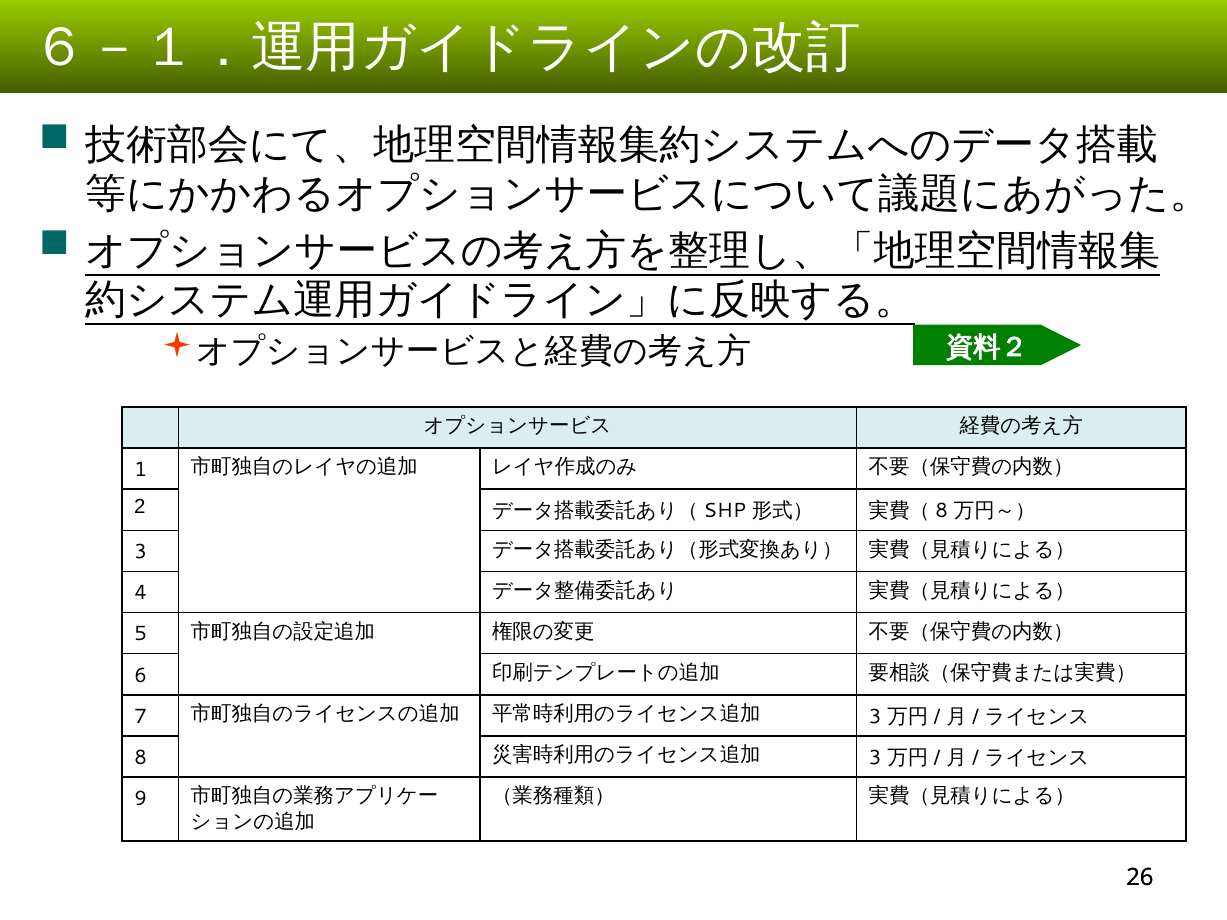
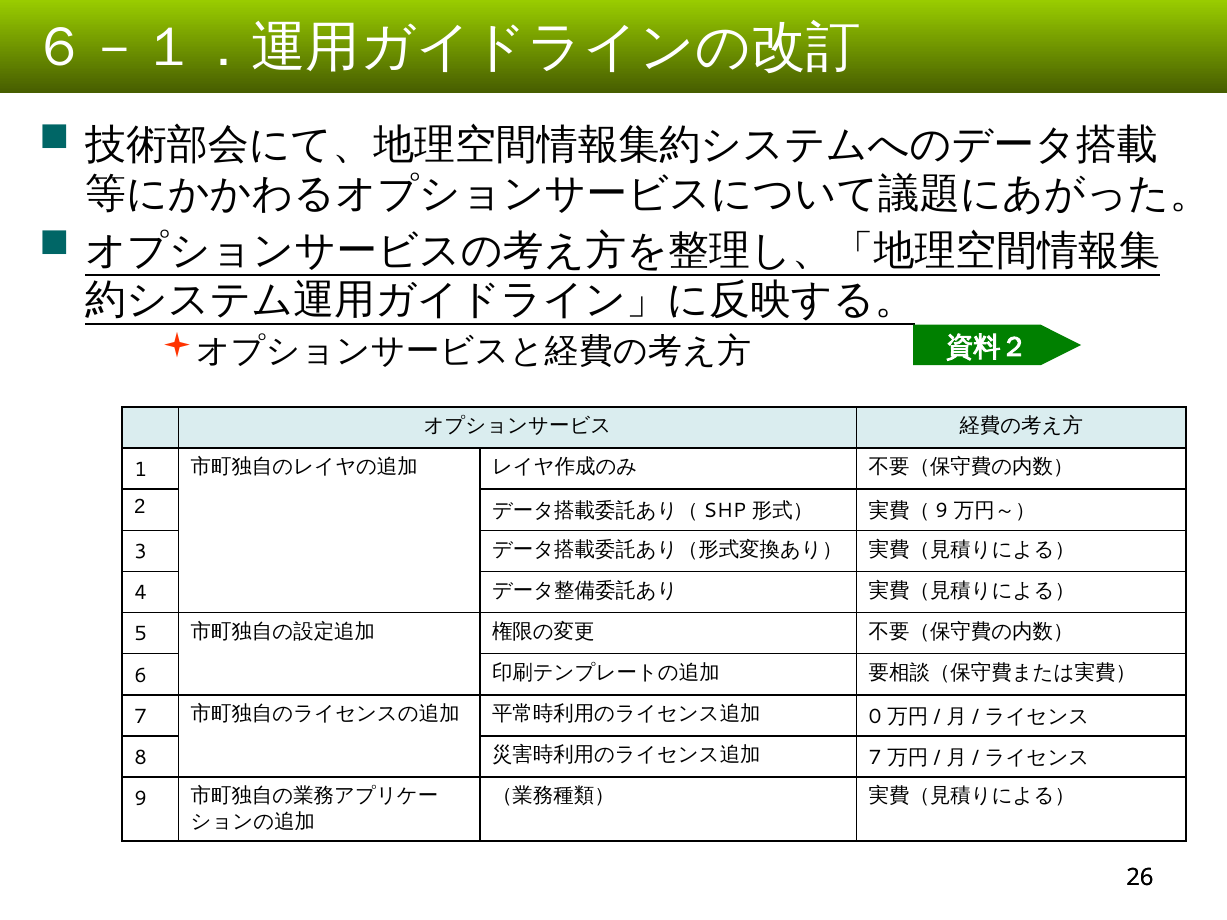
8 at (942, 511): 8 -> 9
3 at (875, 717): 3 -> 0
3 at (875, 758): 3 -> 7
